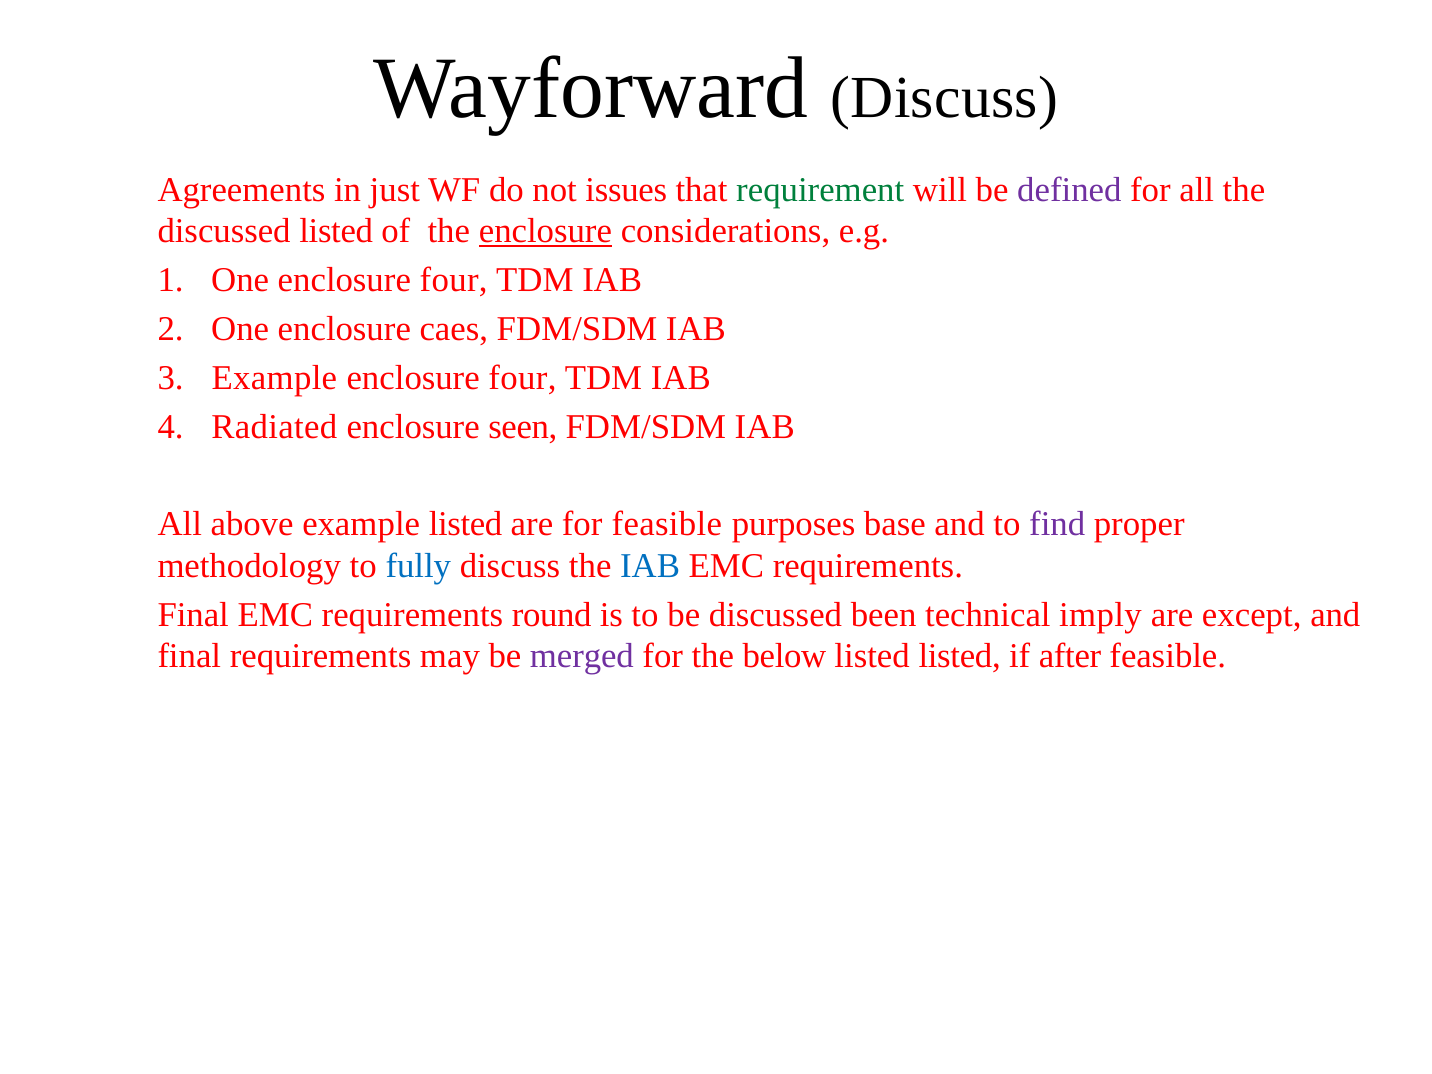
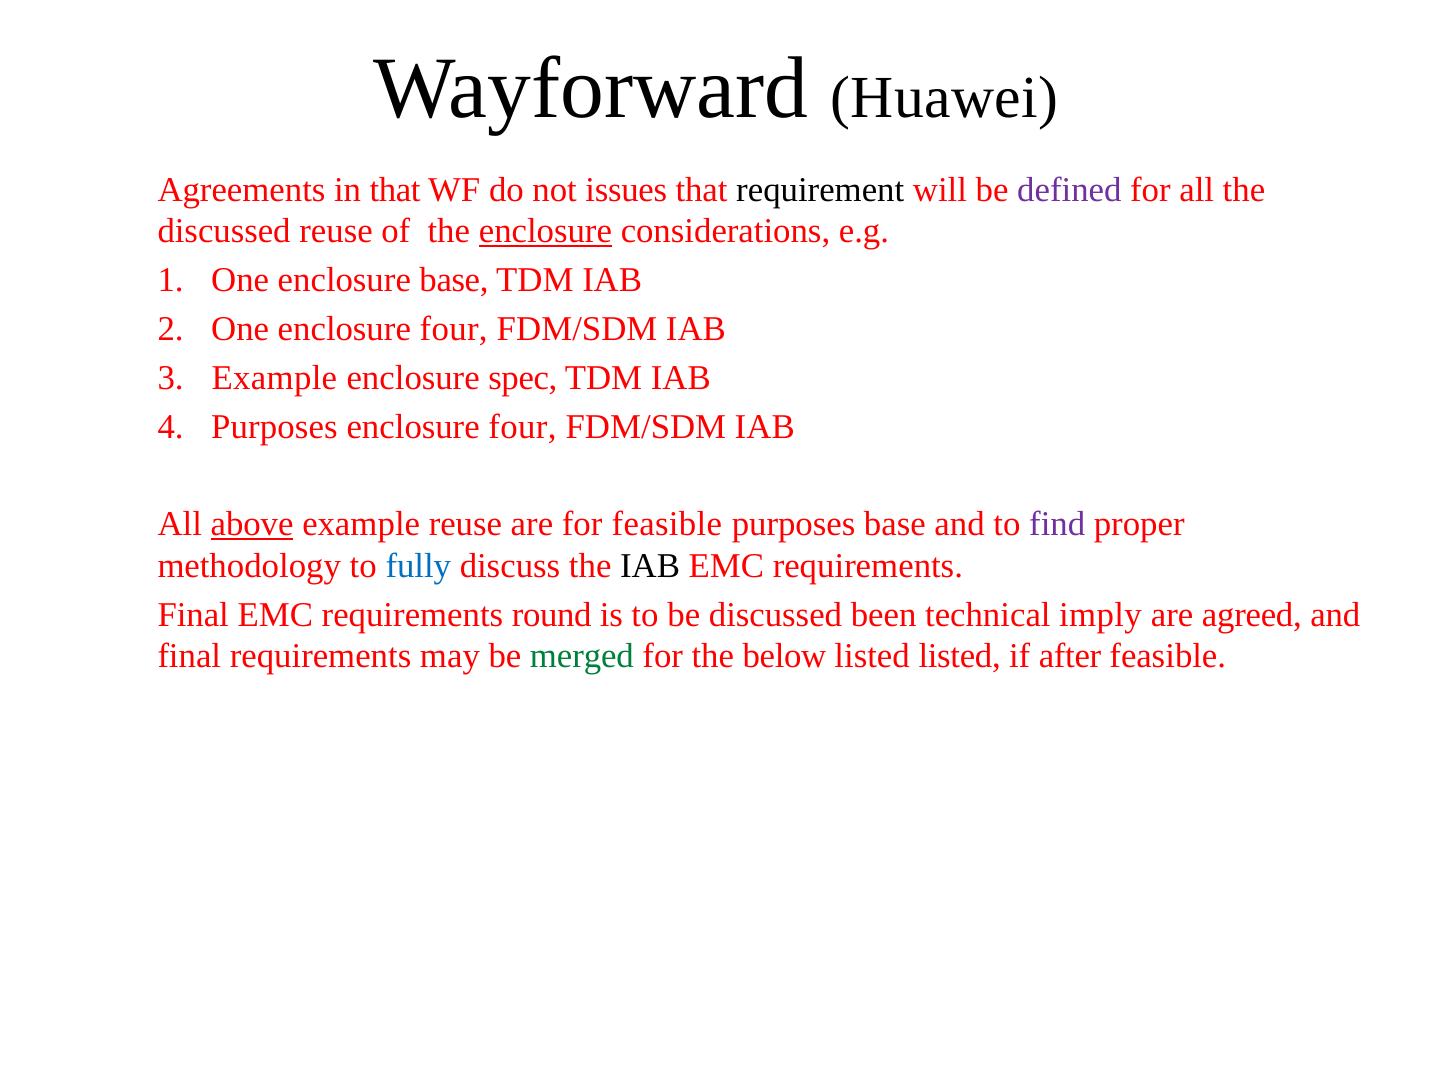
Wayforward Discuss: Discuss -> Huawei
in just: just -> that
requirement colour: green -> black
discussed listed: listed -> reuse
One enclosure four: four -> base
One enclosure caes: caes -> four
four at (522, 378): four -> spec
Radiated at (274, 427): Radiated -> Purposes
seen at (523, 427): seen -> four
above underline: none -> present
example listed: listed -> reuse
IAB at (650, 566) colour: blue -> black
except: except -> agreed
merged colour: purple -> green
